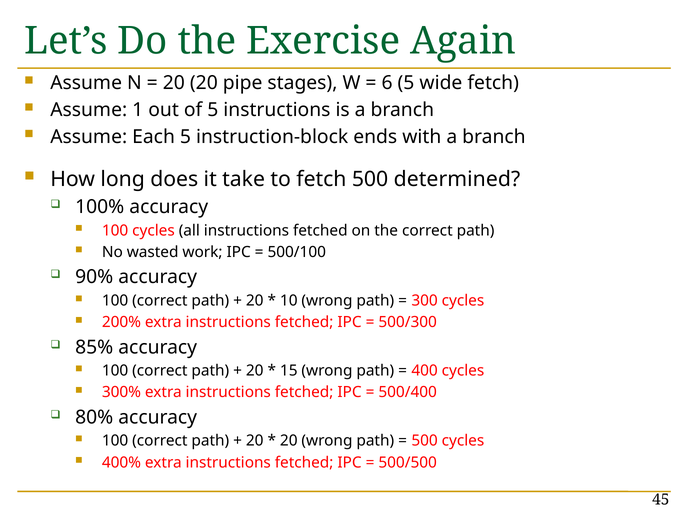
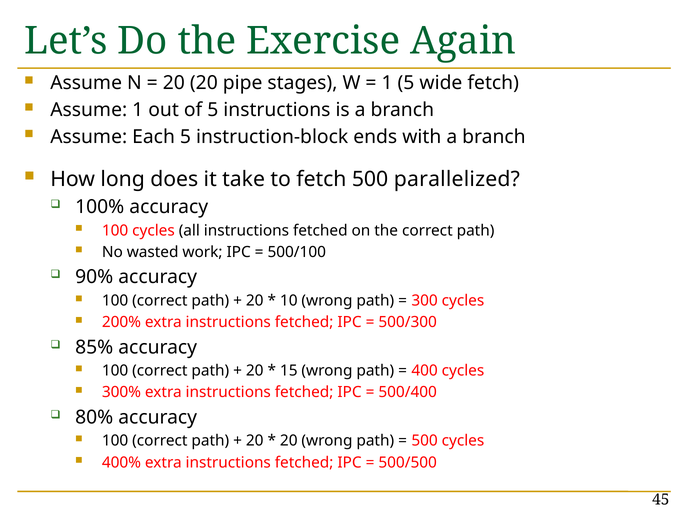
6 at (387, 83): 6 -> 1
determined: determined -> parallelized
